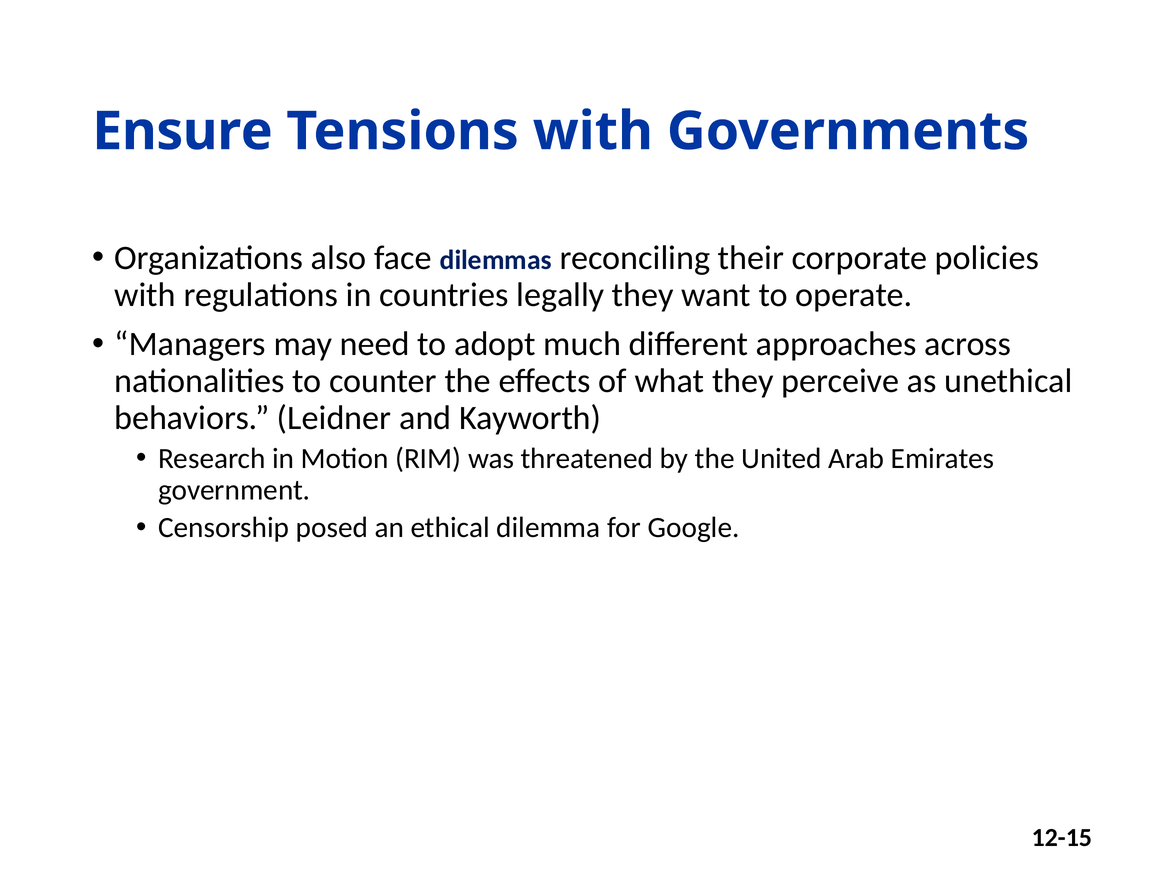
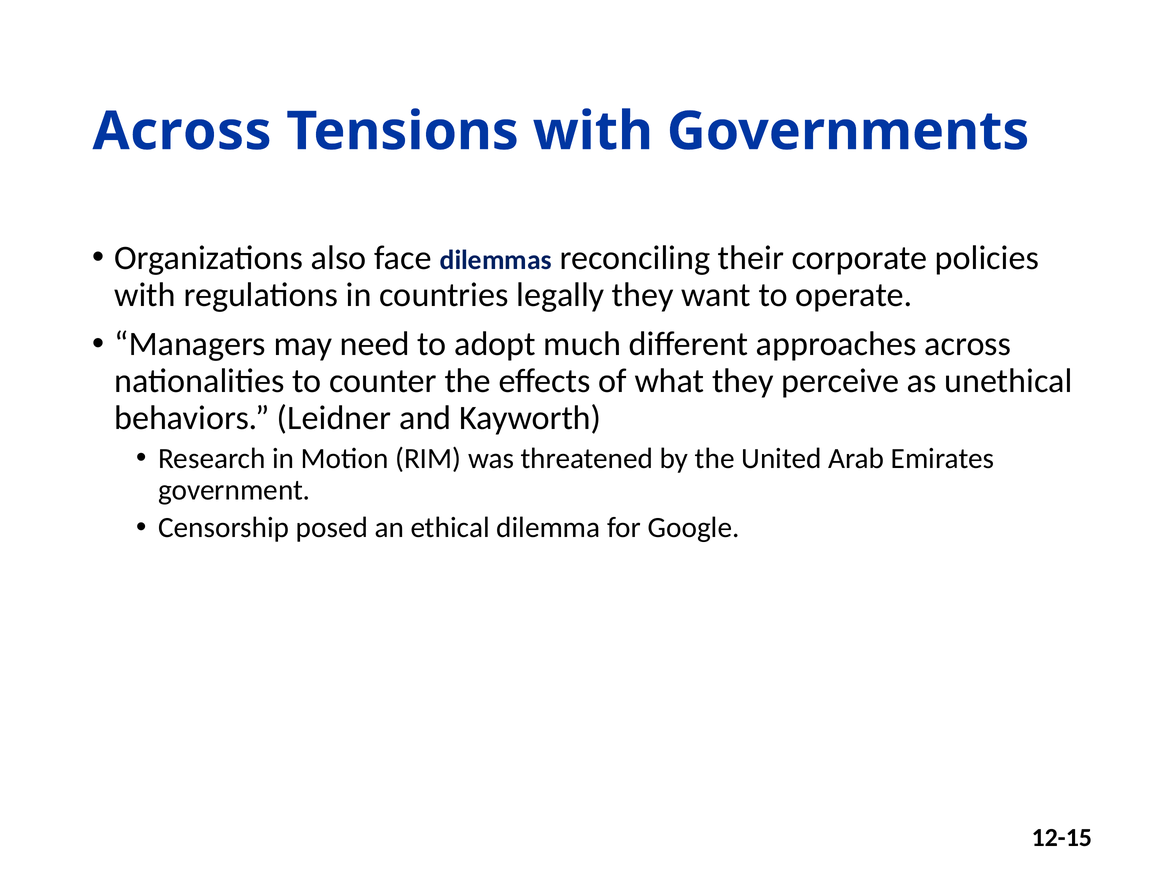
Ensure at (183, 131): Ensure -> Across
